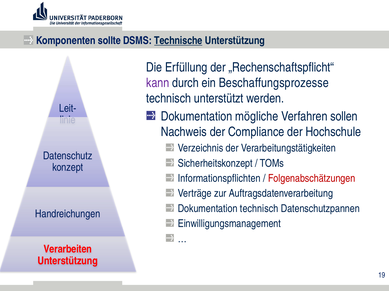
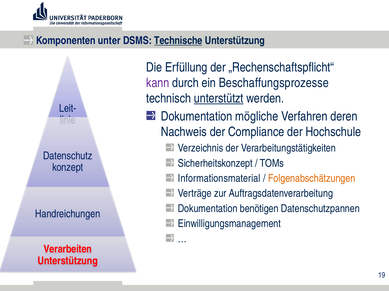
sollte: sollte -> unter
unterstützt underline: none -> present
sollen: sollen -> deren
Informationspflichten: Informationspflichten -> Informationsmaterial
Folgenabschätzungen colour: red -> orange
Dokumentation technisch: technisch -> benötigen
